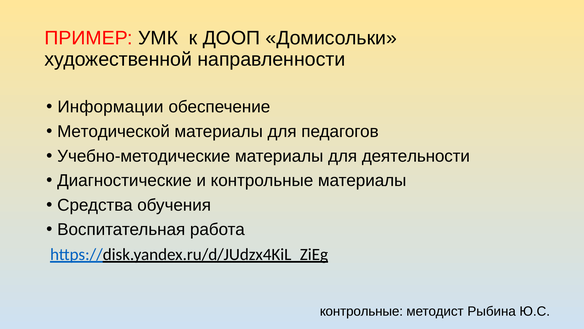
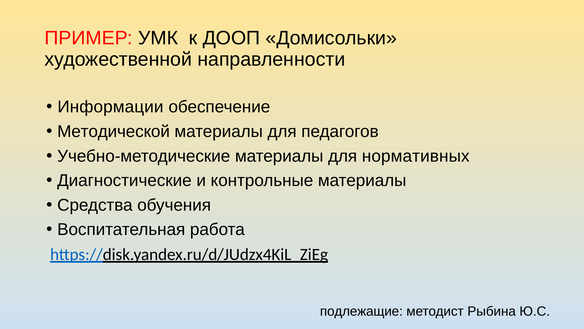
деятельности: деятельности -> нормативных
контрольные at (361, 311): контрольные -> подлежащие
